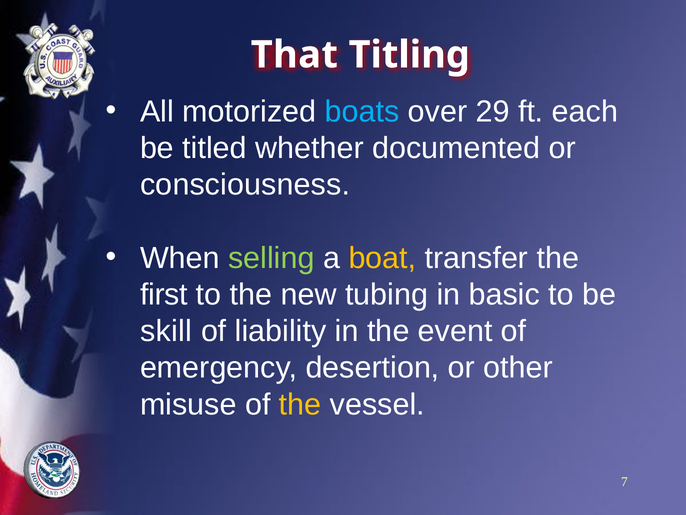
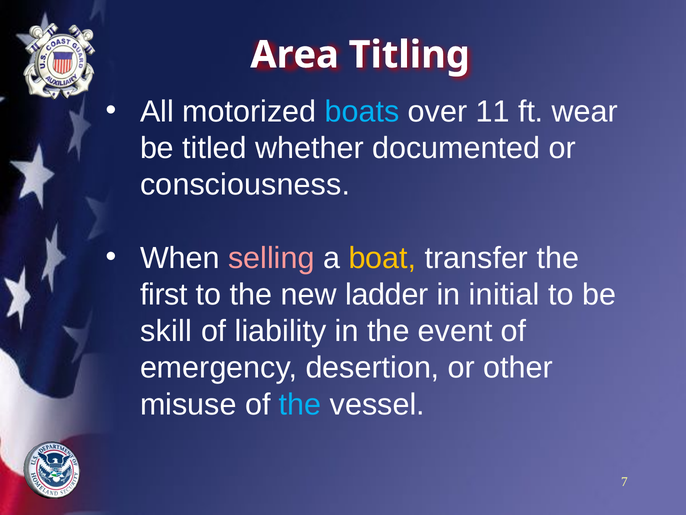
That: That -> Area
29: 29 -> 11
each: each -> wear
selling colour: light green -> pink
tubing: tubing -> ladder
basic: basic -> initial
the at (300, 404) colour: yellow -> light blue
